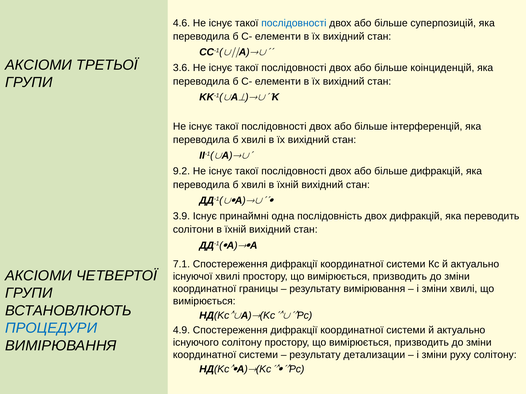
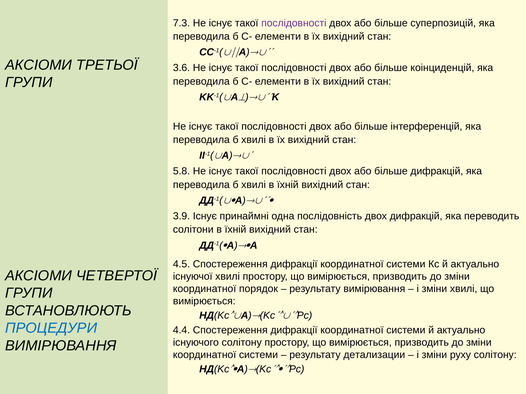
4.6: 4.6 -> 7.3
послідовності at (294, 23) colour: blue -> purple
9.2: 9.2 -> 5.8
7.1: 7.1 -> 4.5
границы: границы -> порядок
4.9: 4.9 -> 4.4
